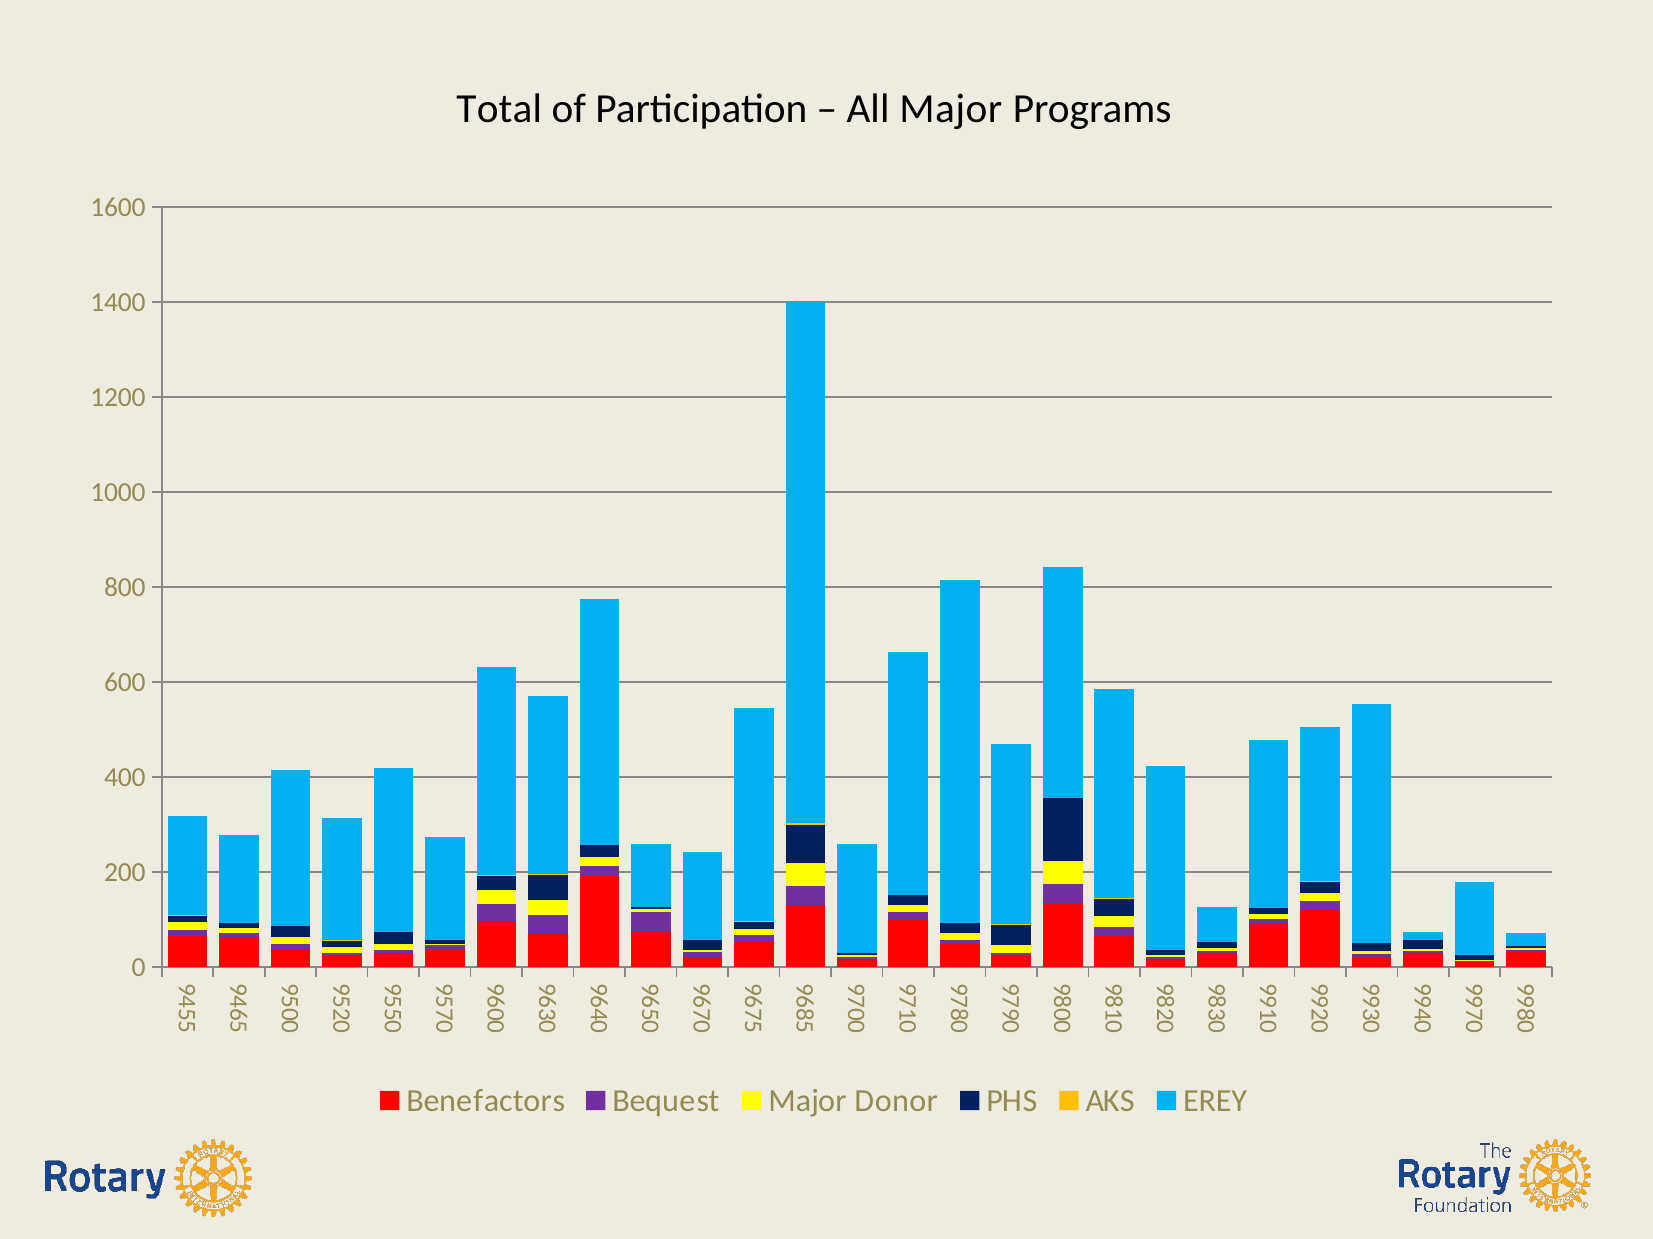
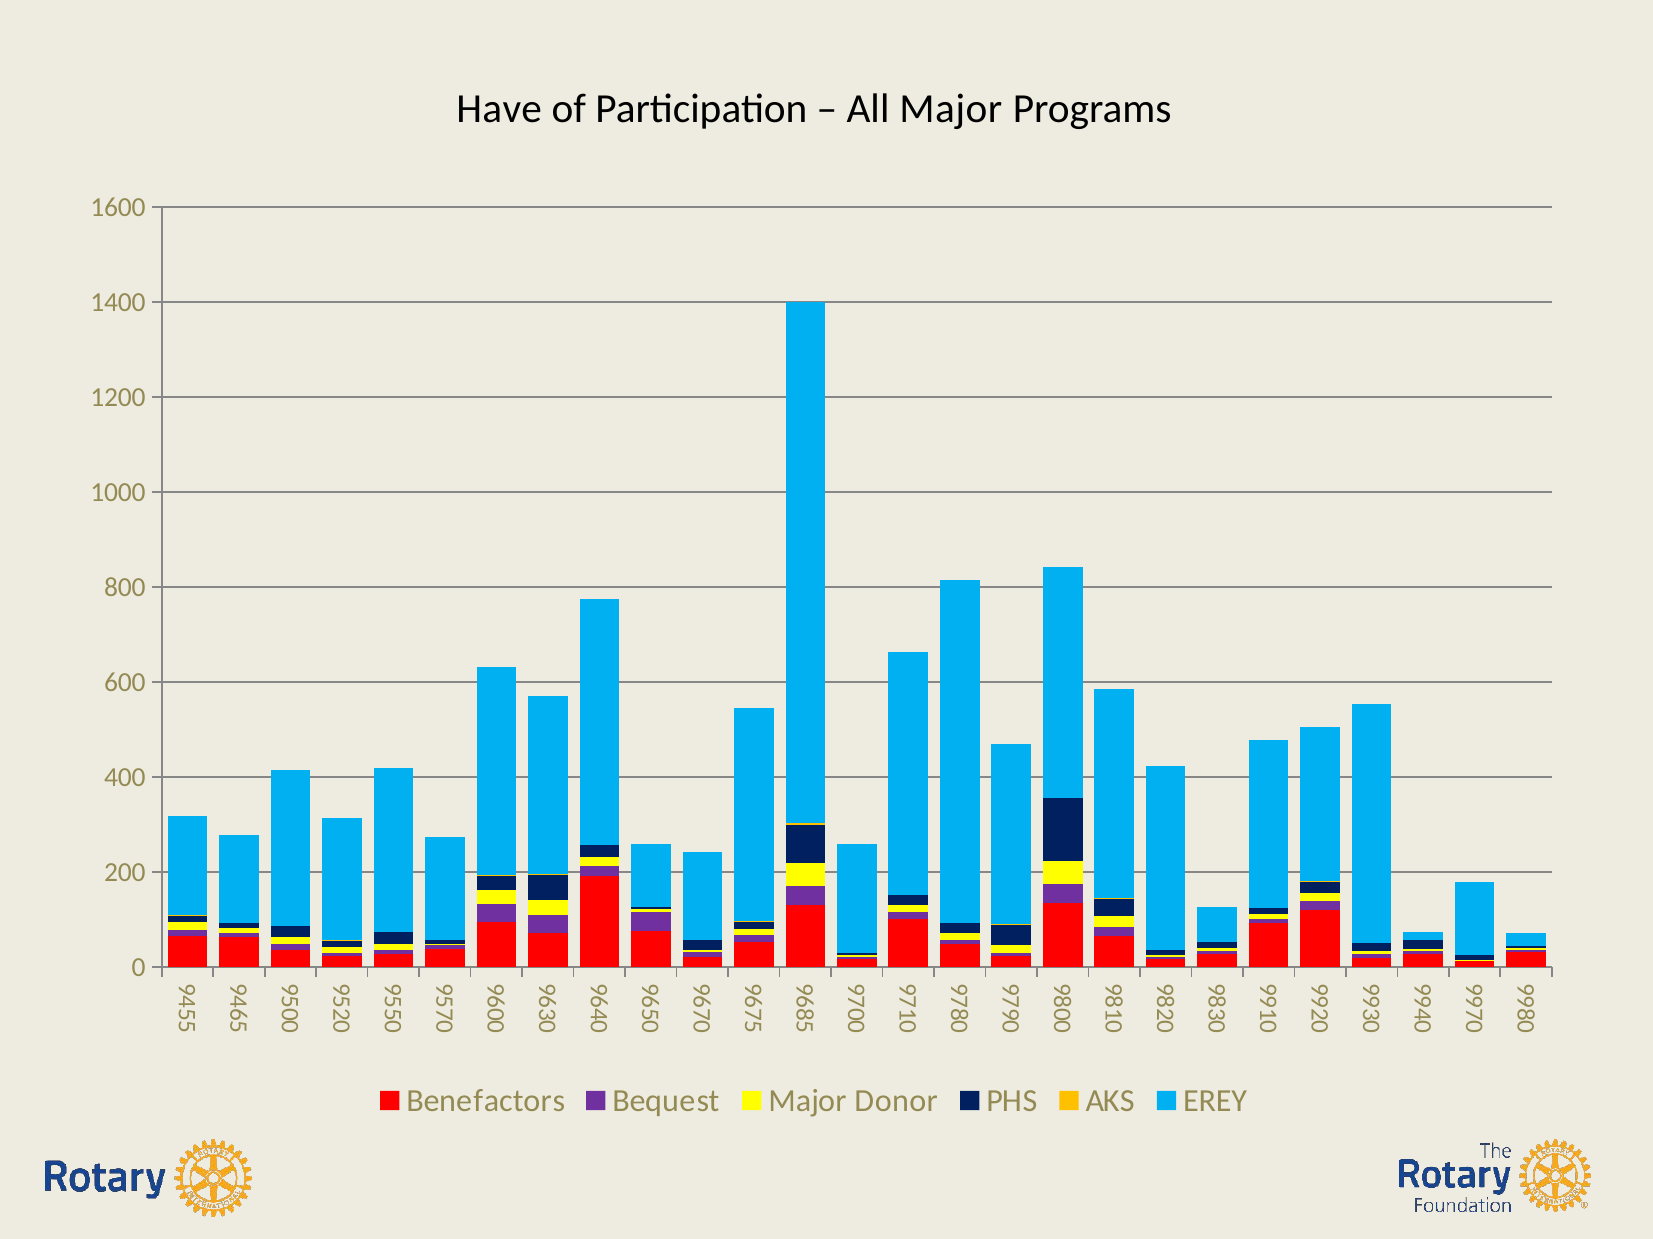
Total: Total -> Have
